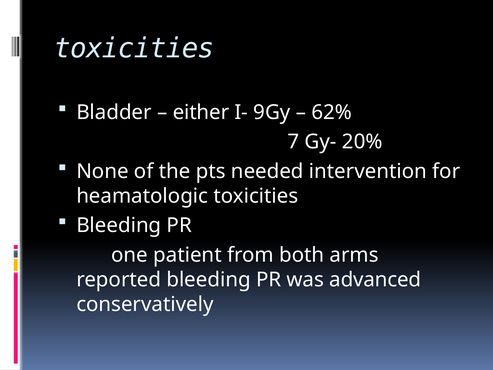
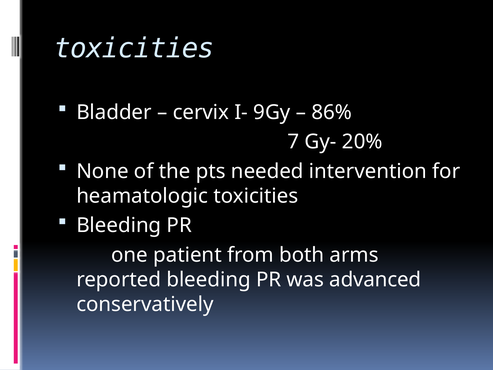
either: either -> cervix
62%: 62% -> 86%
